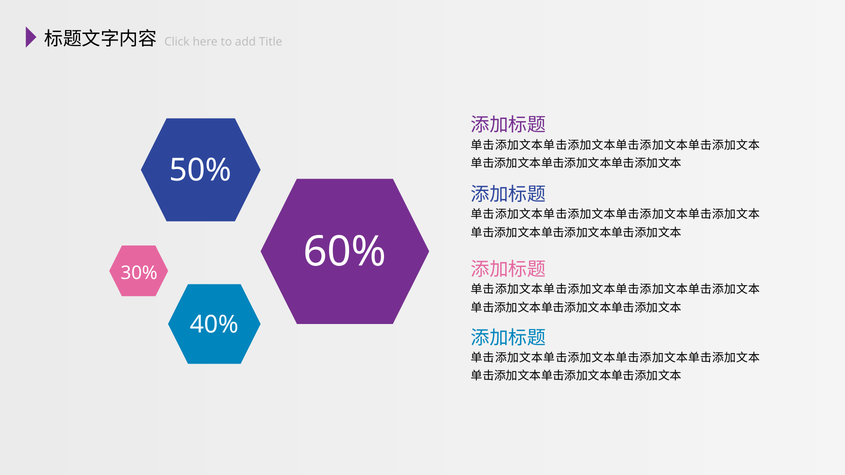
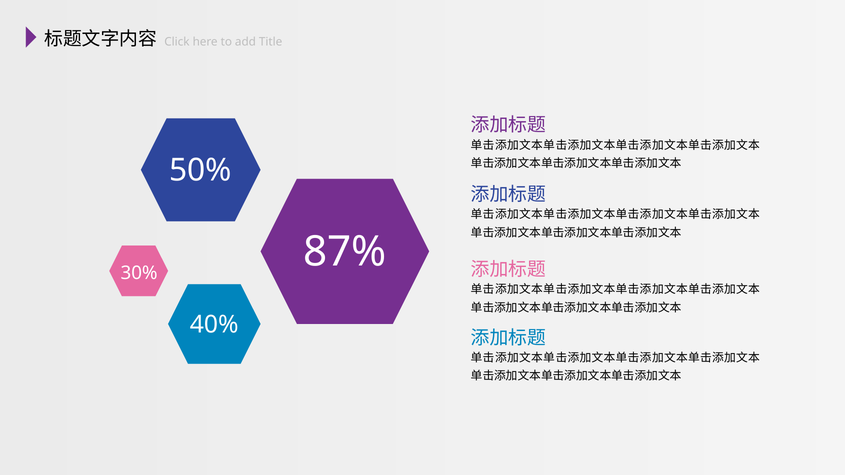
60%: 60% -> 87%
